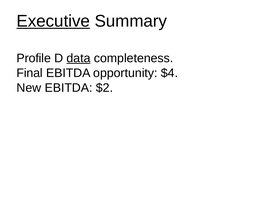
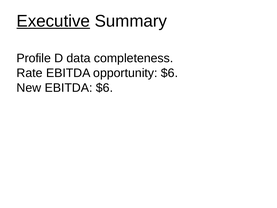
data underline: present -> none
Final: Final -> Rate
opportunity $4: $4 -> $6
EBITDA $2: $2 -> $6
